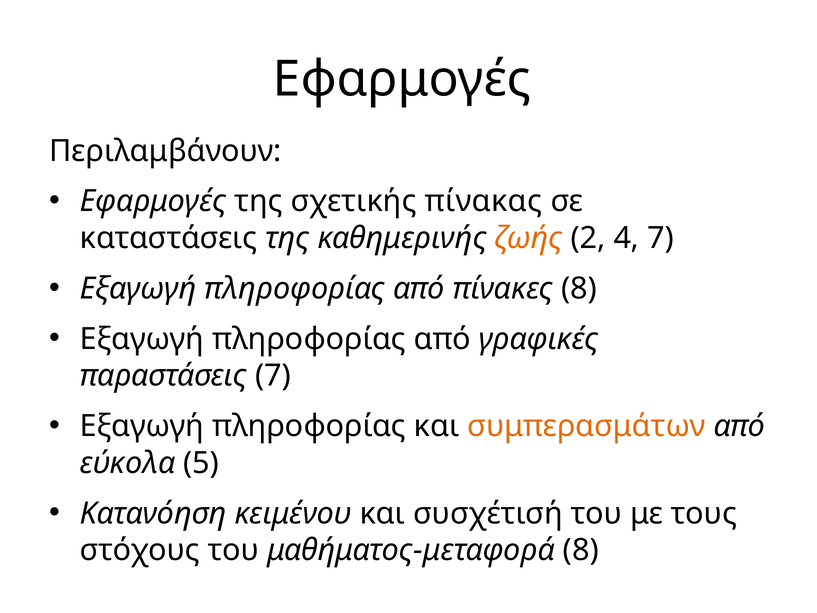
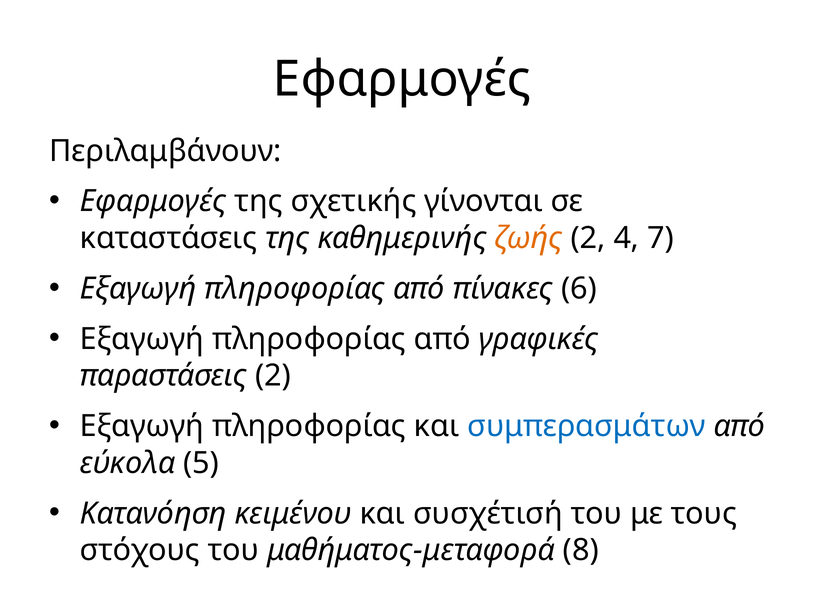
πίνακας: πίνακας -> γίνονται
πίνακες 8: 8 -> 6
παραστάσεις 7: 7 -> 2
συμπερασμάτων colour: orange -> blue
